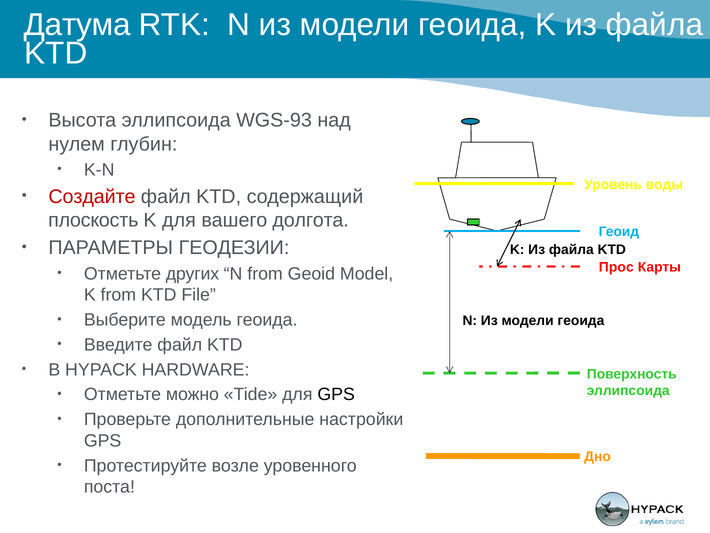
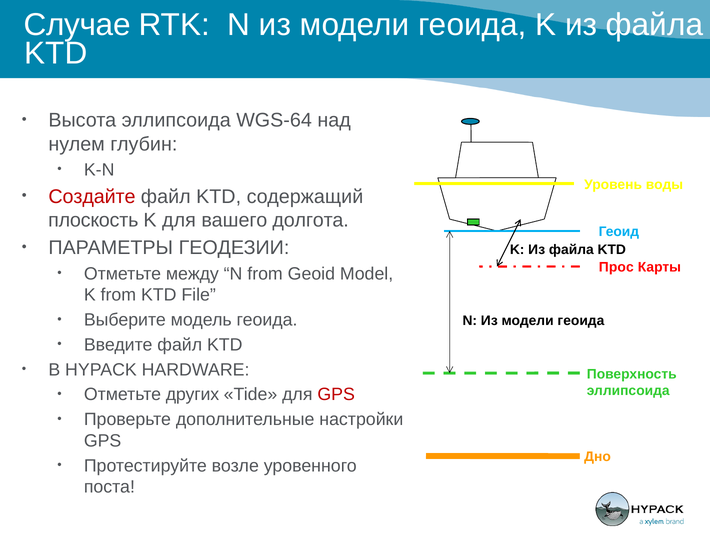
Датума: Датума -> Случае
WGS-93: WGS-93 -> WGS-64
других: других -> между
можно: можно -> других
GPS at (336, 394) colour: black -> red
